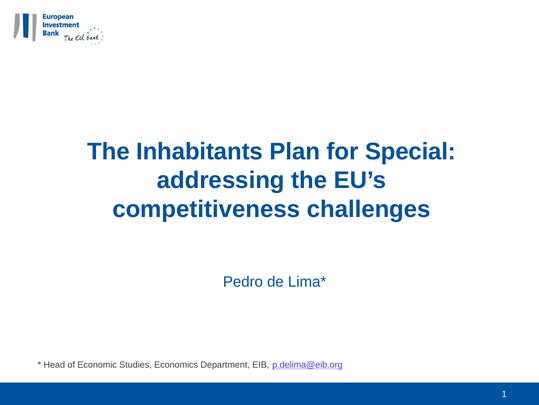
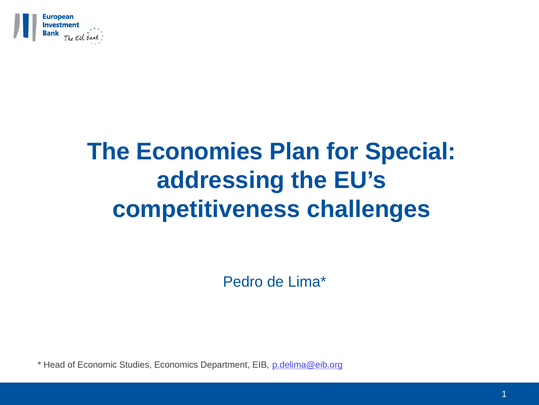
Inhabitants: Inhabitants -> Economies
